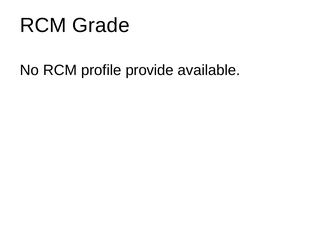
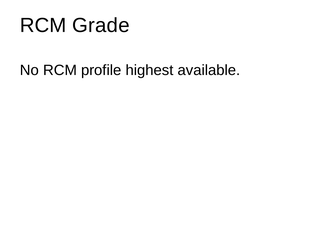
provide: provide -> highest
